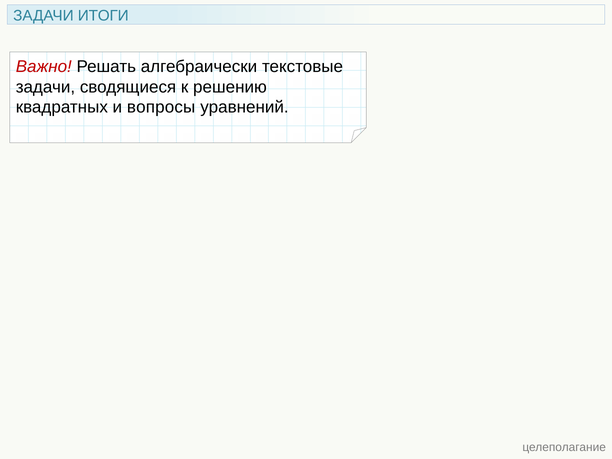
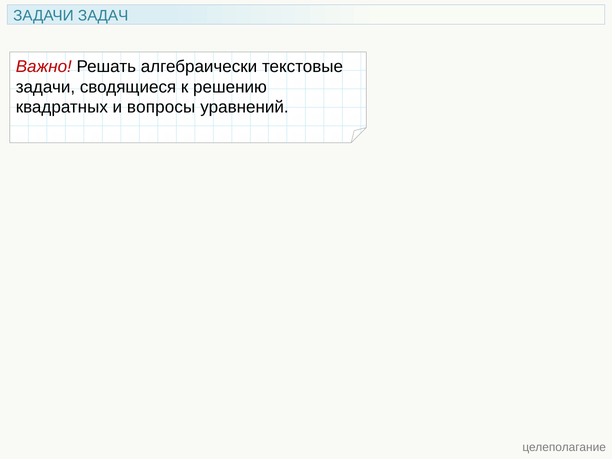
ИТОГИ: ИТОГИ -> ЗАДАЧ
